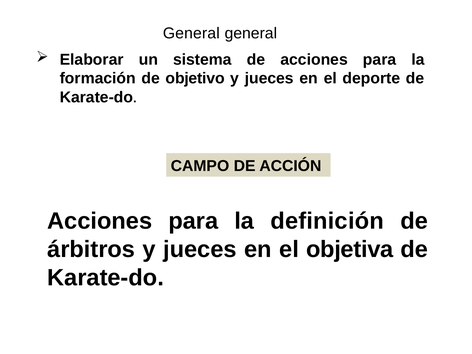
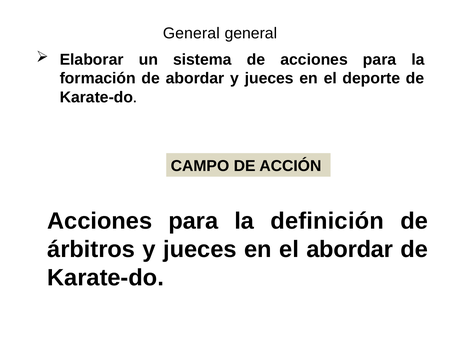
de objetivo: objetivo -> abordar
el objetiva: objetiva -> abordar
